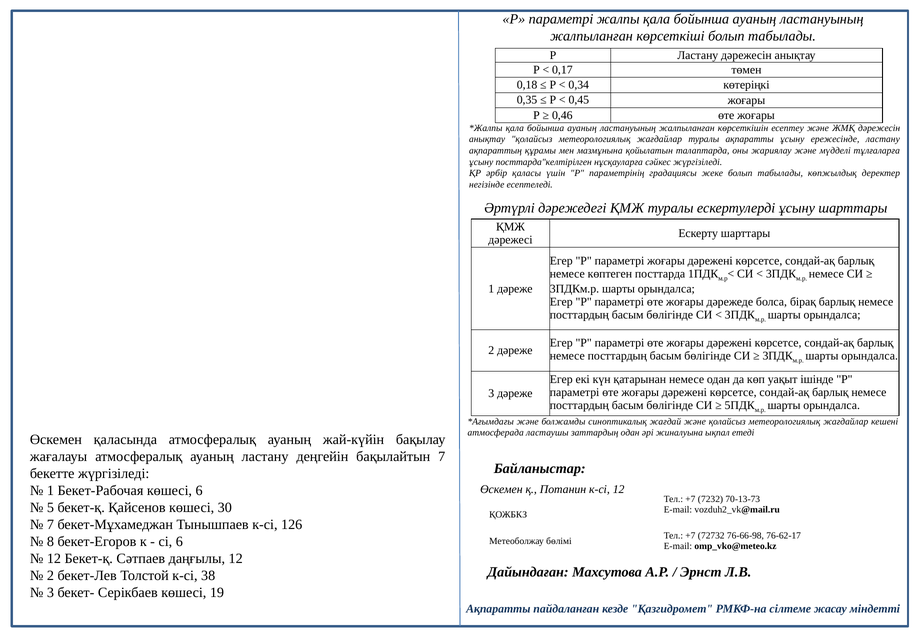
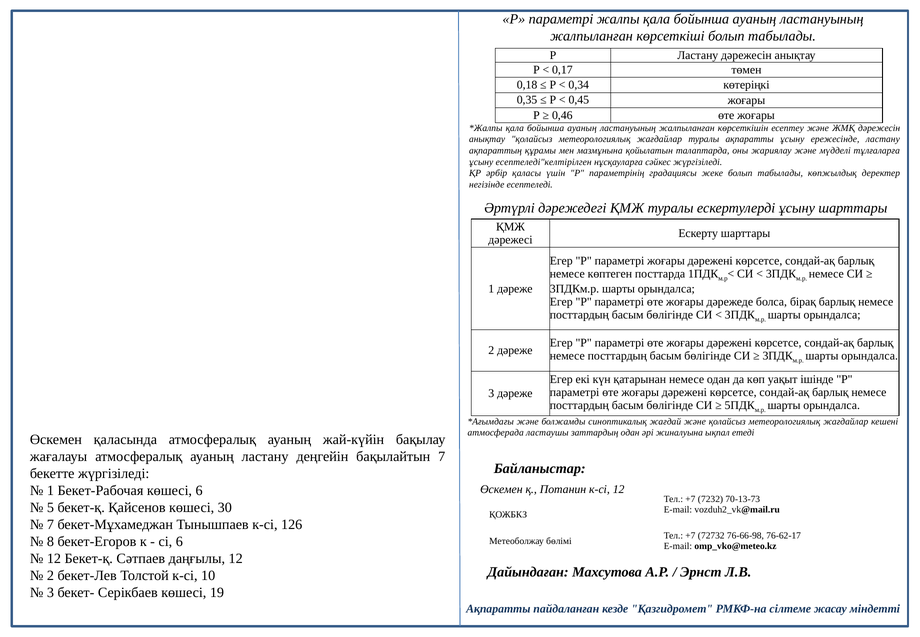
посттарда"келтірілген: посттарда"келтірілген -> есептеледі"келтірілген
38: 38 -> 10
